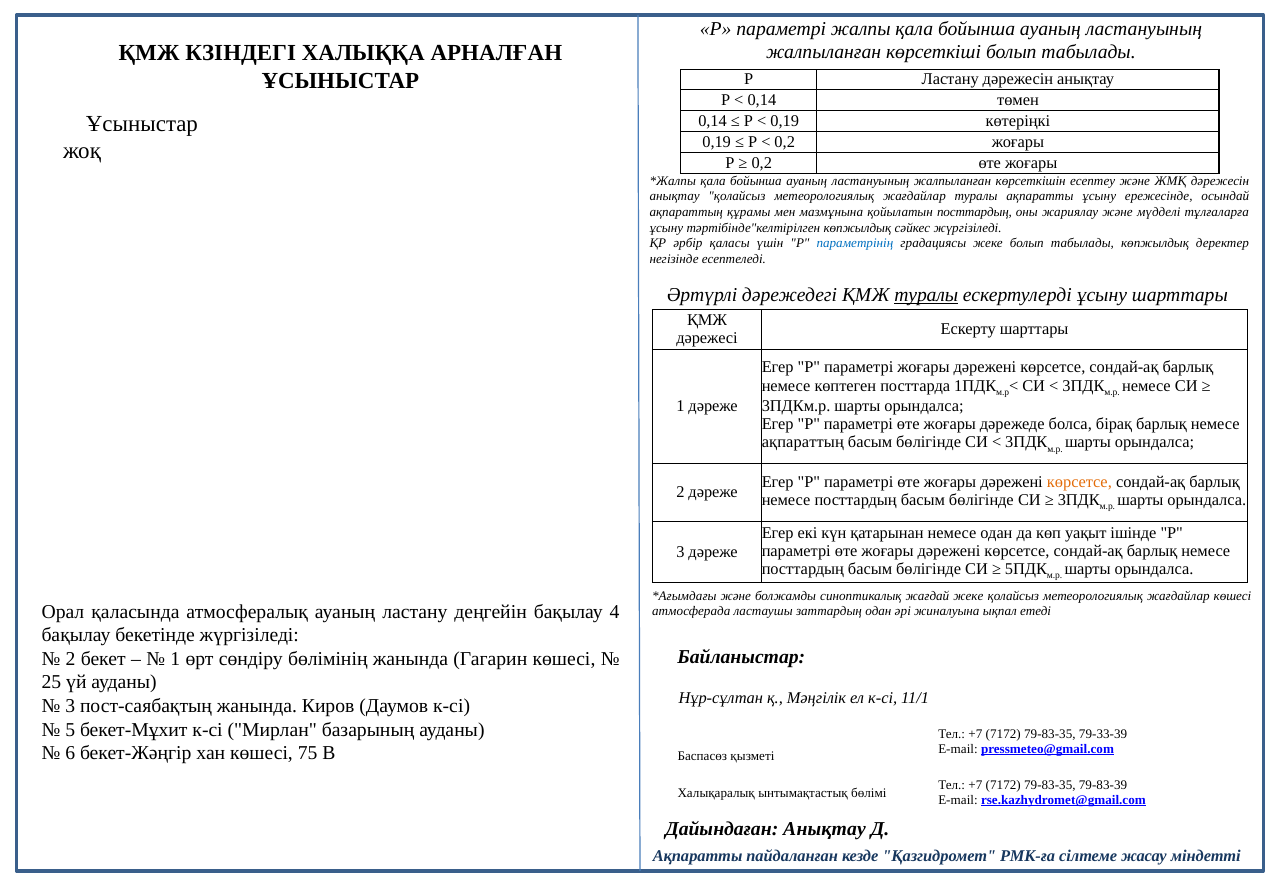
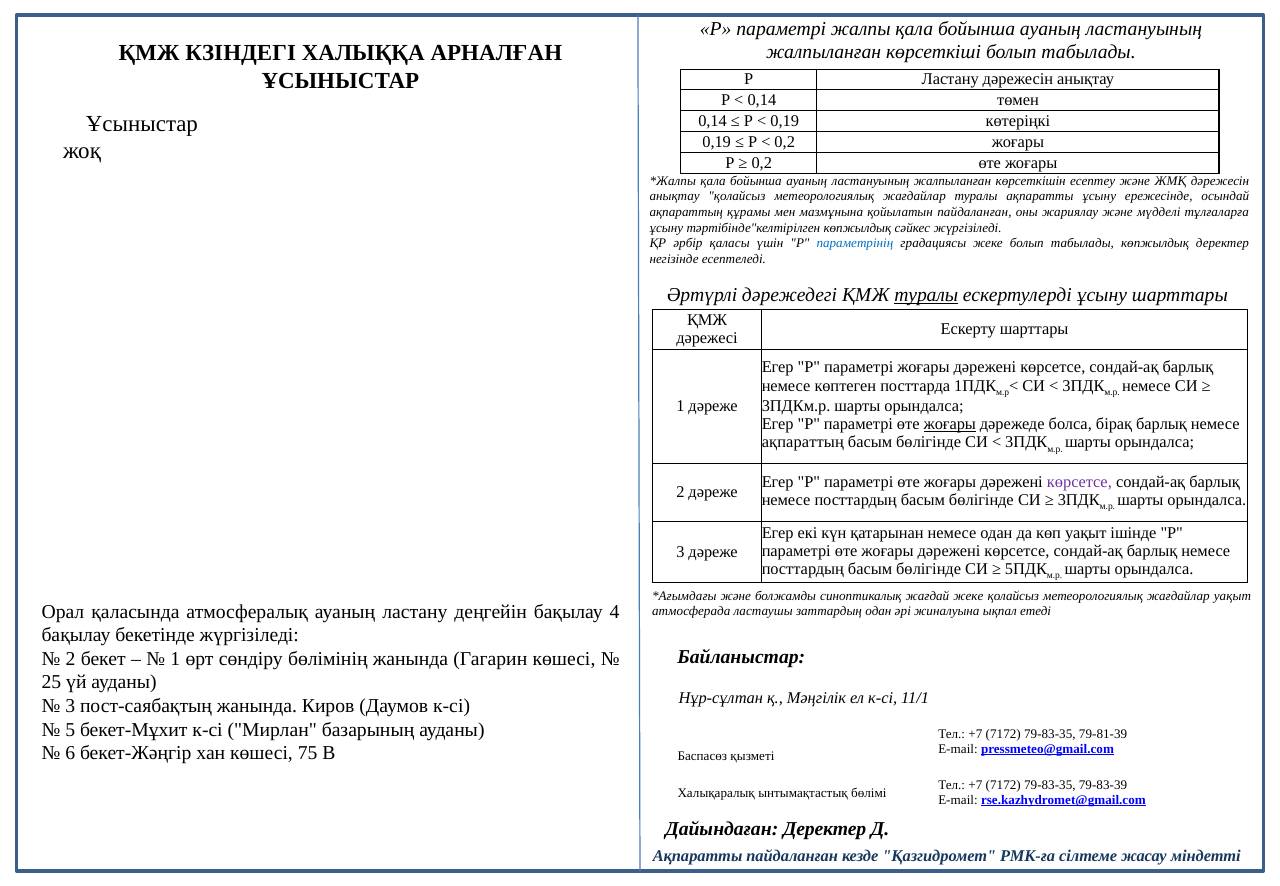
қойылатын посттардың: посттардың -> пайдаланған
жоғары at (950, 424) underline: none -> present
көрсетсе at (1079, 482) colour: orange -> purple
жағдайлар көшесі: көшесі -> уақыт
79-33-39: 79-33-39 -> 79-81-39
Дайындаған Анықтау: Анықтау -> Деректер
